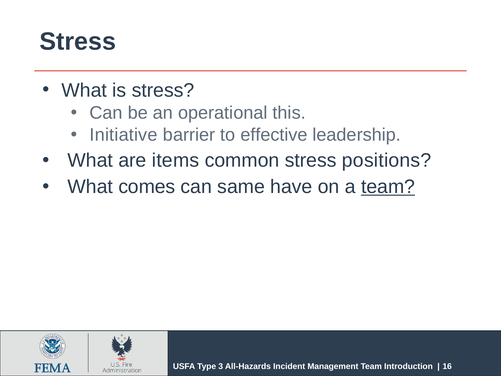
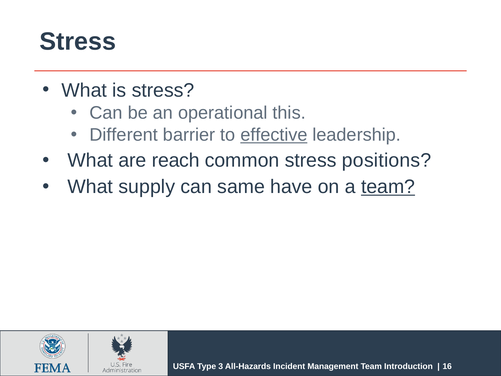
Initiative: Initiative -> Different
effective underline: none -> present
items: items -> reach
comes: comes -> supply
